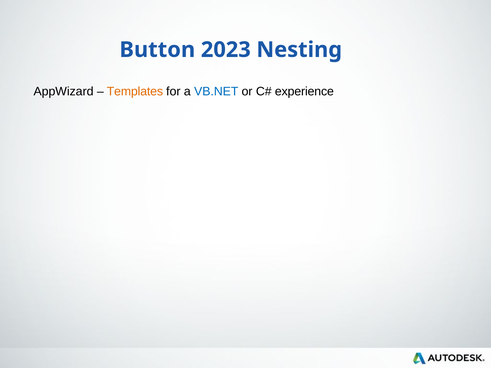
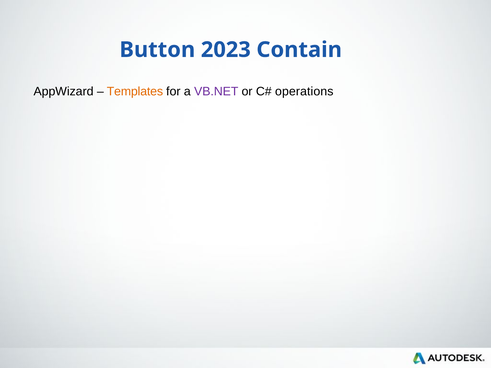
Nesting: Nesting -> Contain
VB.NET colour: blue -> purple
experience: experience -> operations
